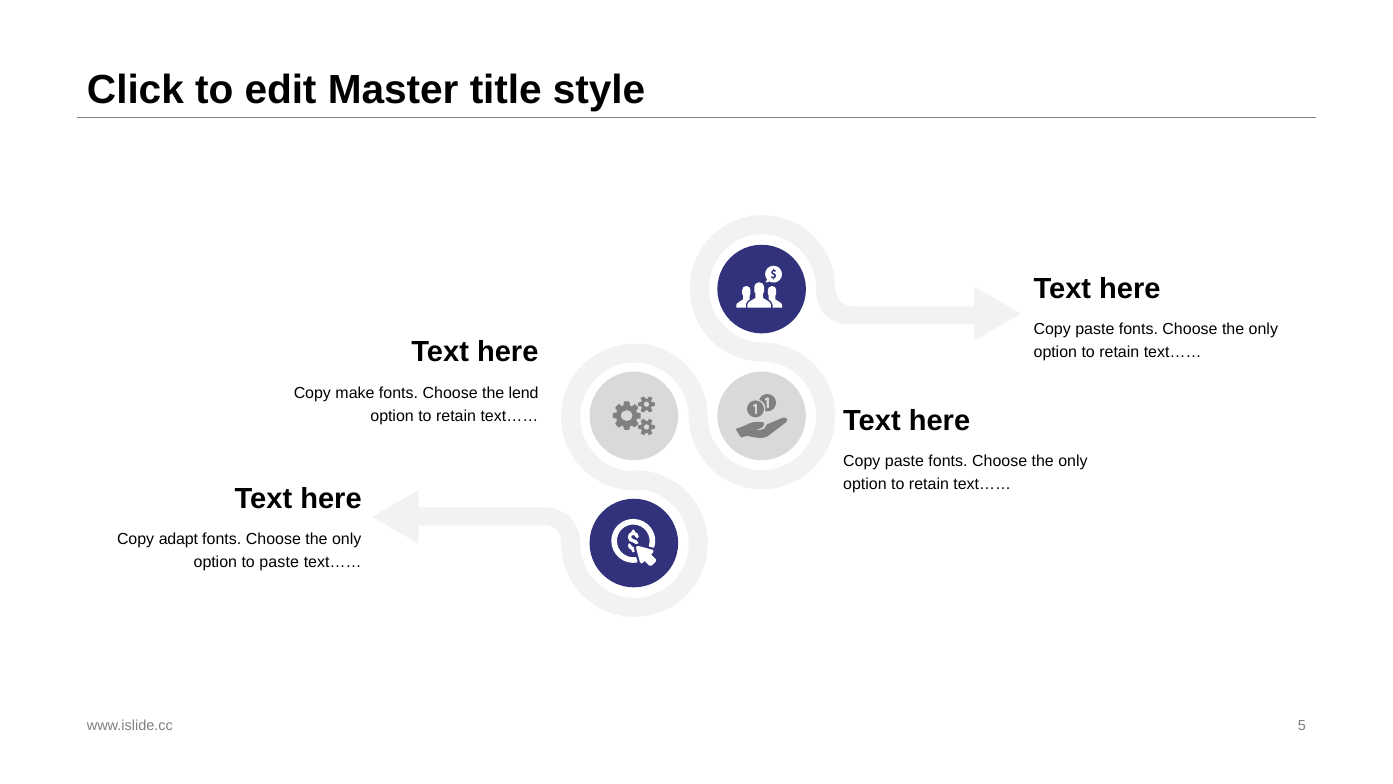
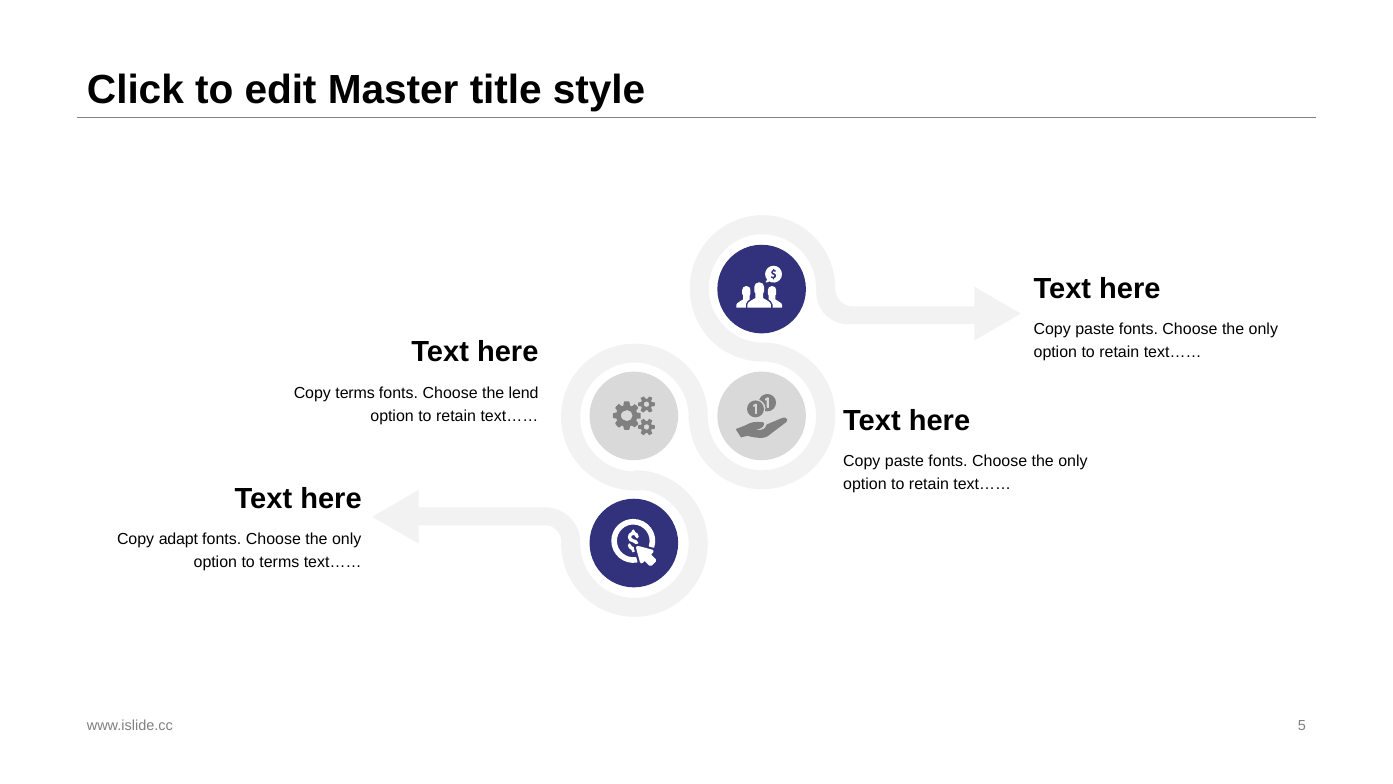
Copy make: make -> terms
to paste: paste -> terms
